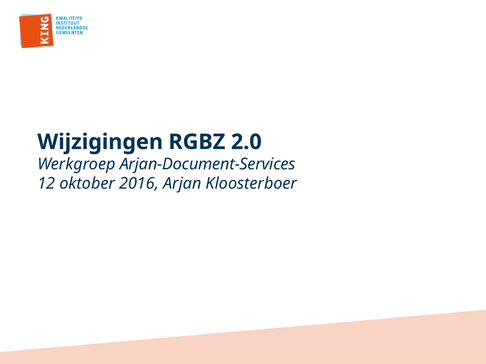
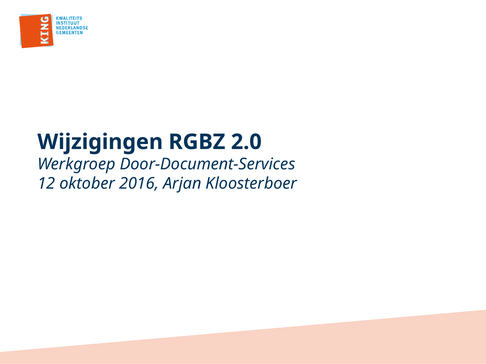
Arjan-Document-Services: Arjan-Document-Services -> Door-Document-Services
